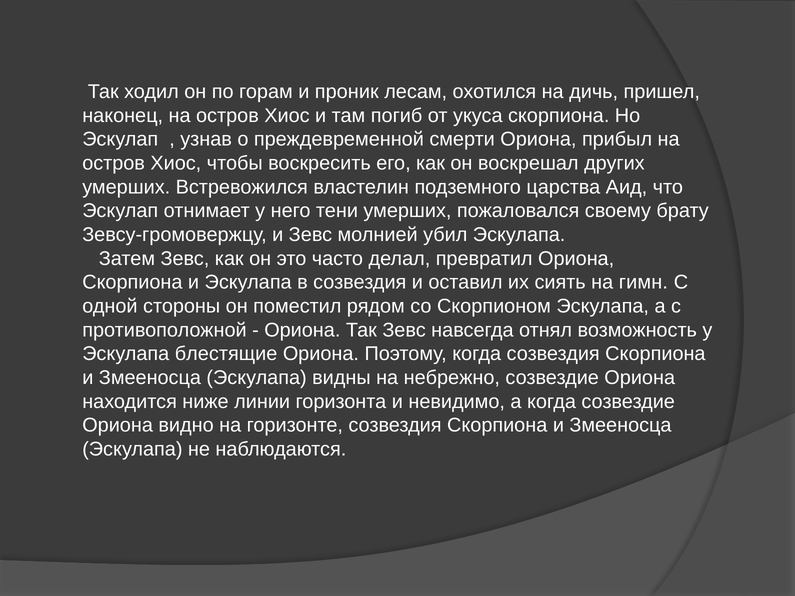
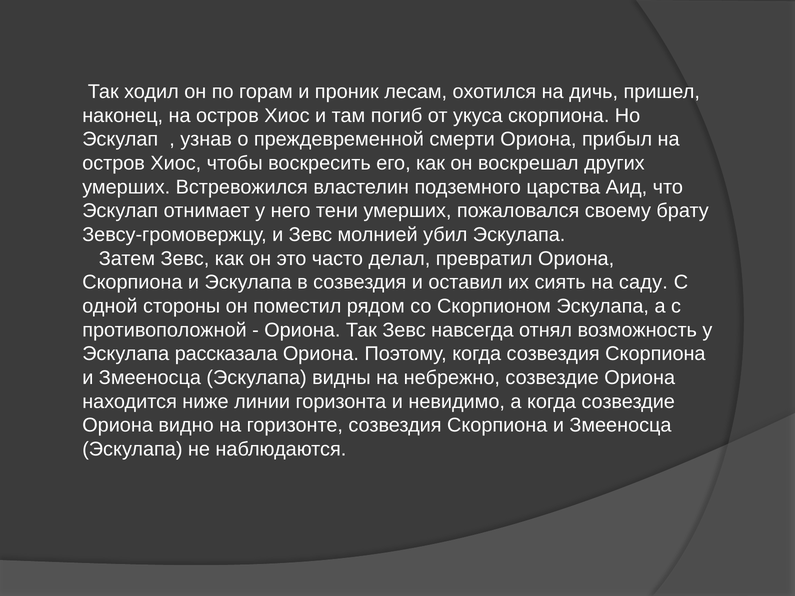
гимн: гимн -> саду
блестящие: блестящие -> рассказала
